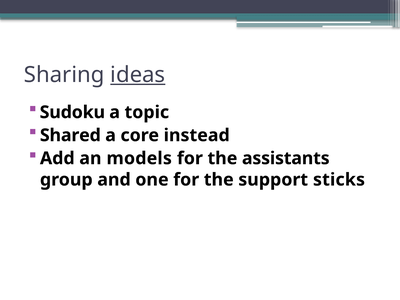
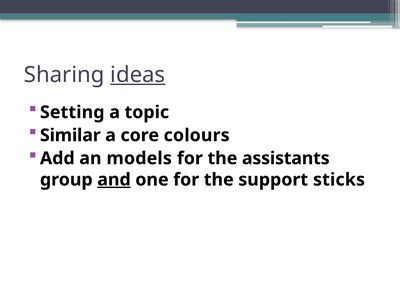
Sudoku: Sudoku -> Setting
Shared: Shared -> Similar
instead: instead -> colours
and underline: none -> present
